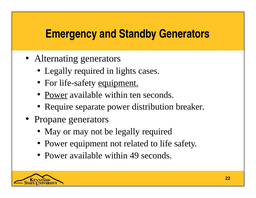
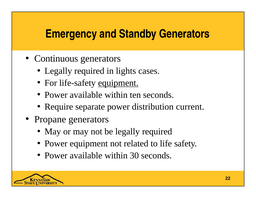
Alternating: Alternating -> Continuous
Power at (56, 95) underline: present -> none
breaker: breaker -> current
49: 49 -> 30
